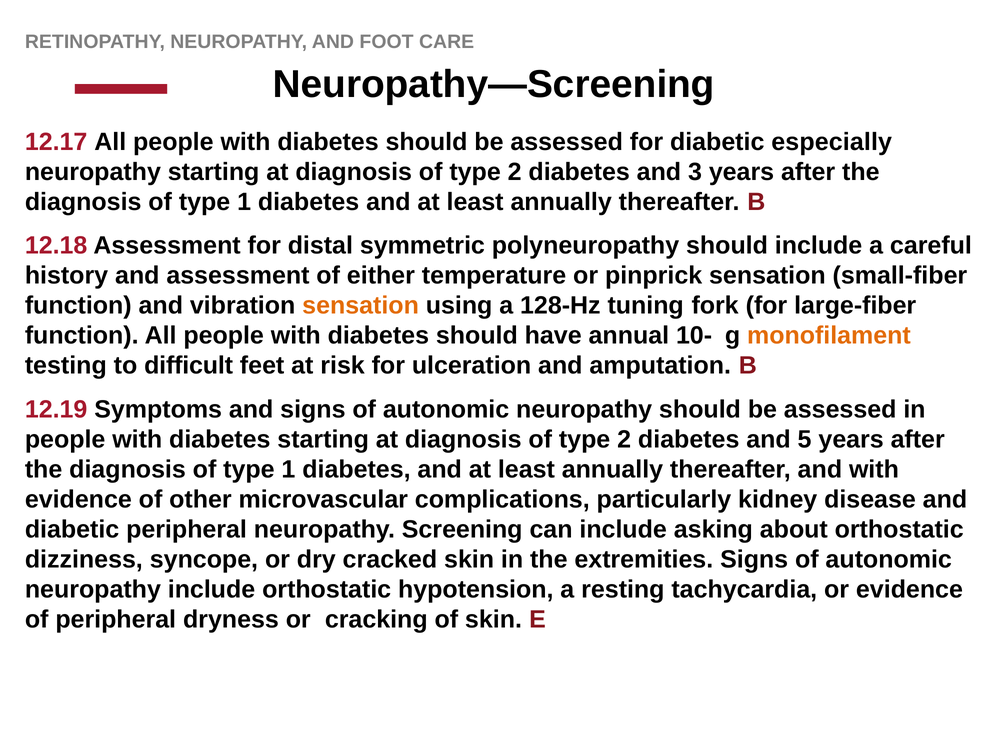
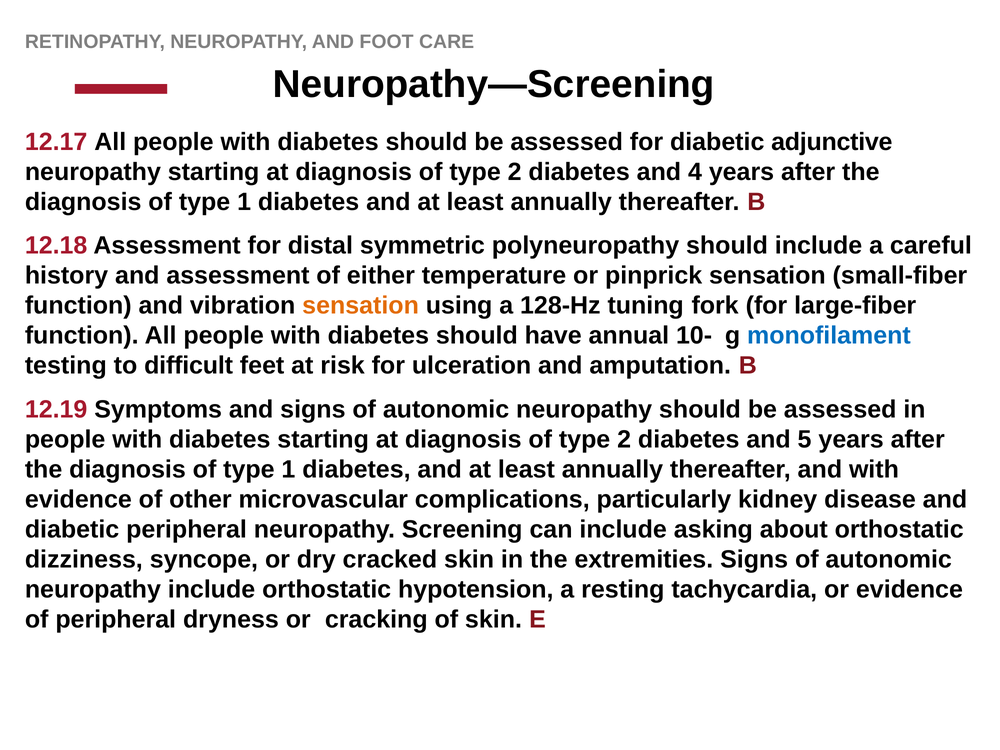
especially: especially -> adjunctive
3: 3 -> 4
monofilament colour: orange -> blue
